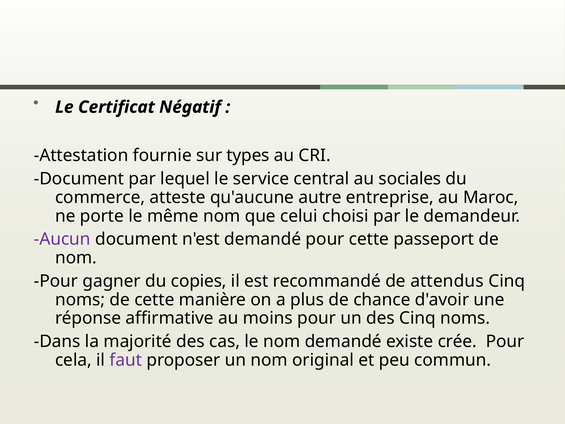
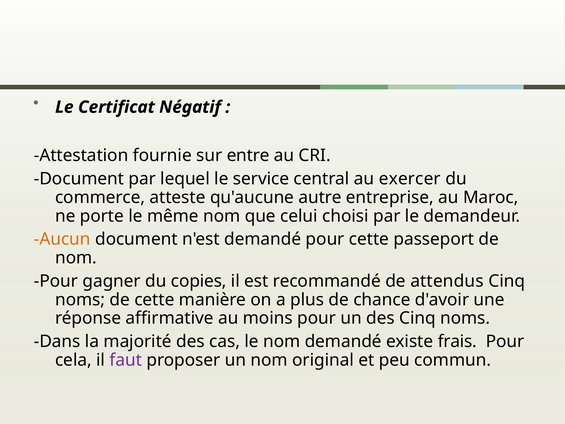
types: types -> entre
sociales: sociales -> exercer
Aucun colour: purple -> orange
crée: crée -> frais
